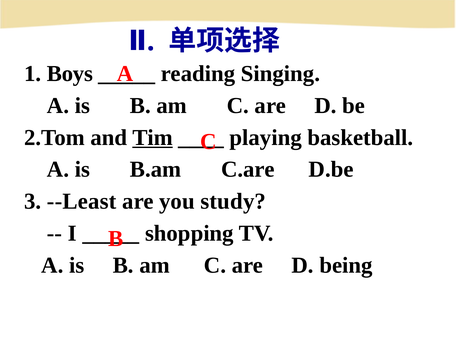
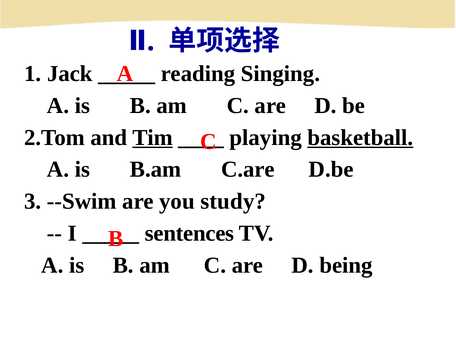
Boys: Boys -> Jack
basketball underline: none -> present
--Least: --Least -> --Swim
shopping: shopping -> sentences
